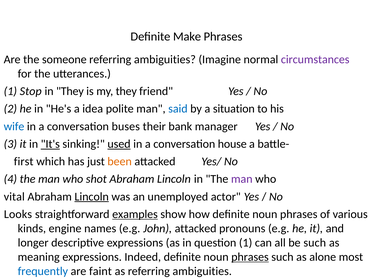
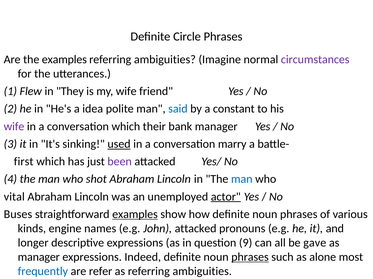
Make: Make -> Circle
the someone: someone -> examples
Stop: Stop -> Flew
my they: they -> wife
situation: situation -> constant
wife at (14, 127) colour: blue -> purple
conversation buses: buses -> which
It's underline: present -> none
house: house -> marry
been colour: orange -> purple
man at (242, 180) colour: purple -> blue
Lincoln at (92, 197) underline: present -> none
actor underline: none -> present
Looks: Looks -> Buses
question 1: 1 -> 9
be such: such -> gave
meaning at (39, 258): meaning -> manager
faint: faint -> refer
